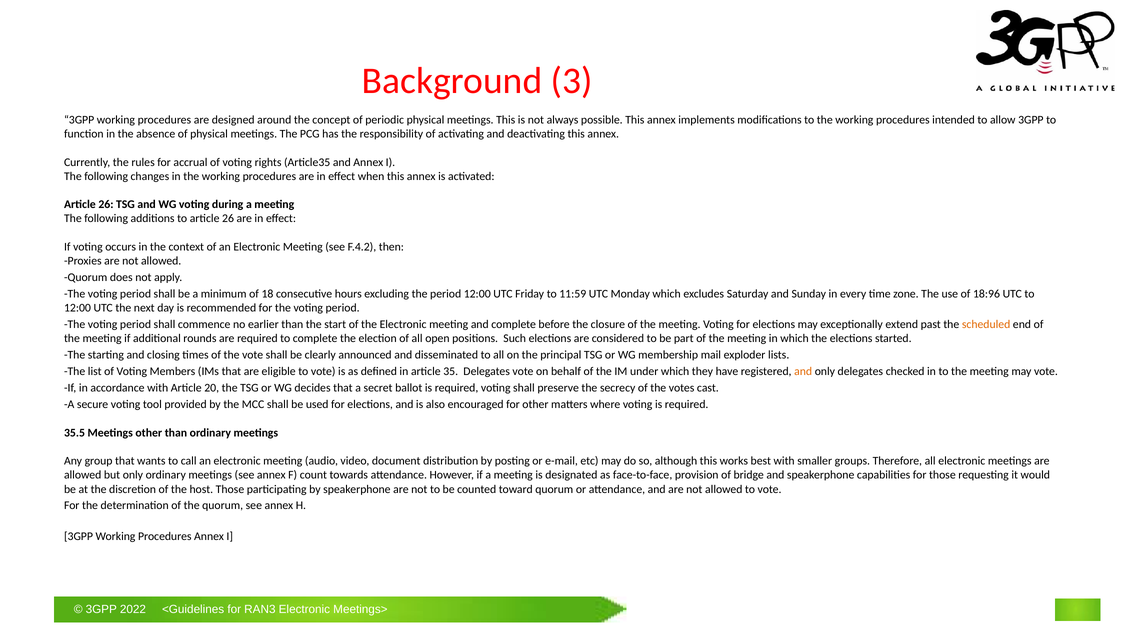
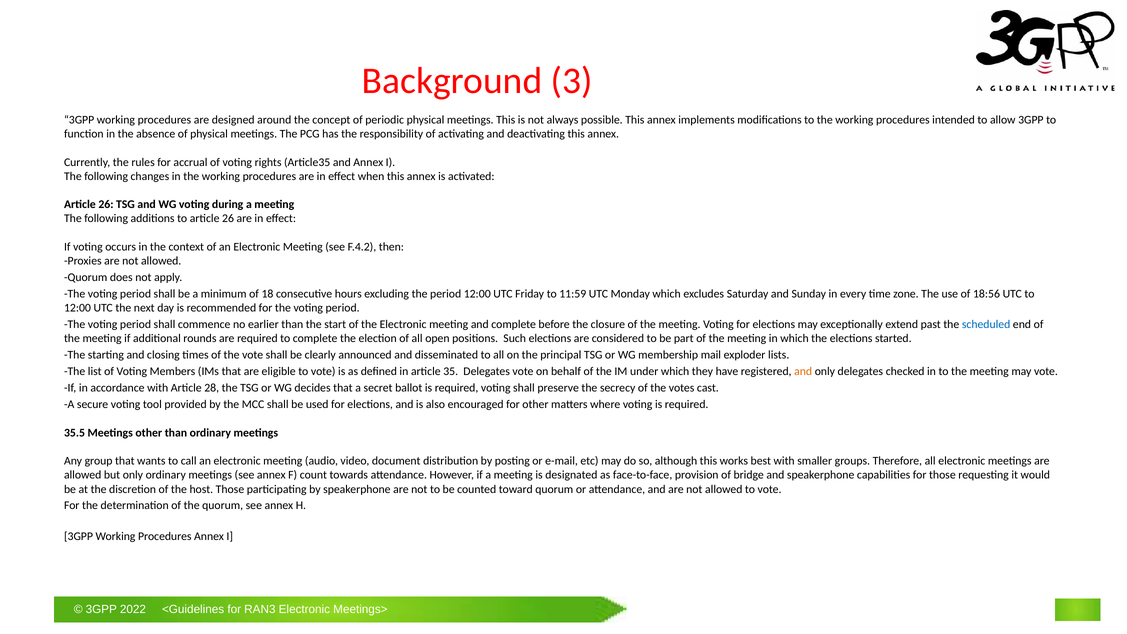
18:96: 18:96 -> 18:56
scheduled colour: orange -> blue
20: 20 -> 28
